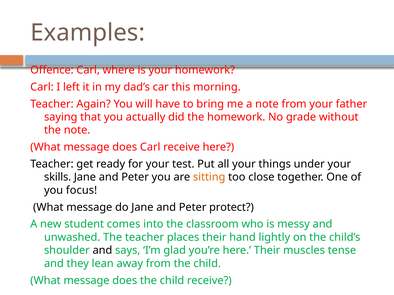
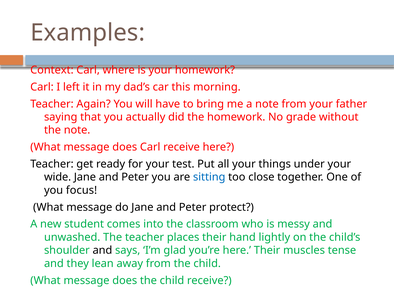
Offence: Offence -> Context
skills: skills -> wide
sitting colour: orange -> blue
